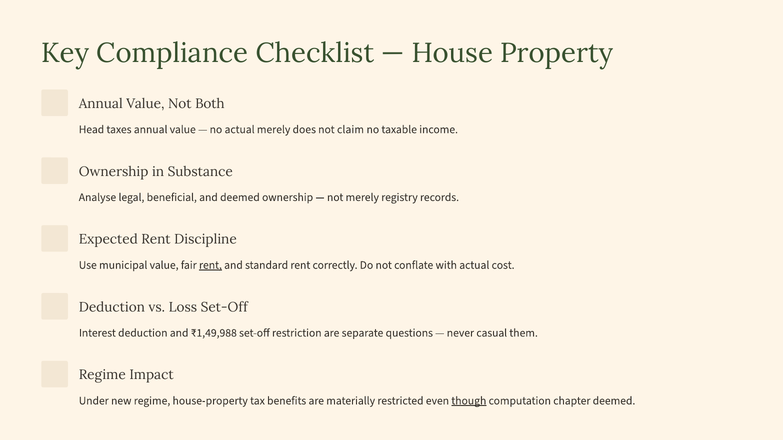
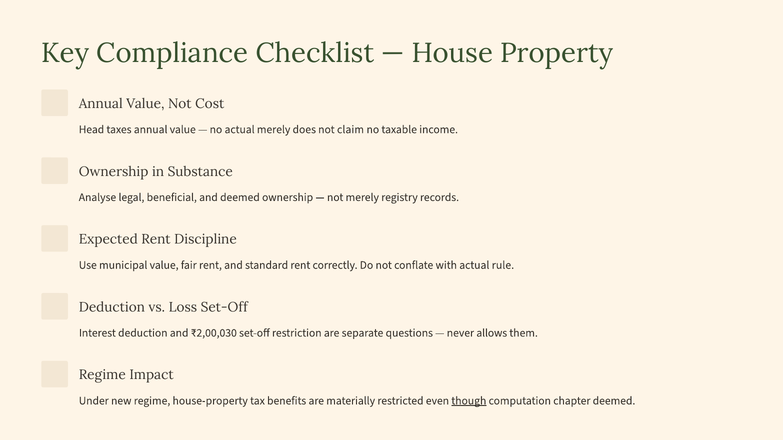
Both: Both -> Cost
rent at (210, 265) underline: present -> none
cost: cost -> rule
₹1,49,988: ₹1,49,988 -> ₹2,00,030
casual: casual -> allows
